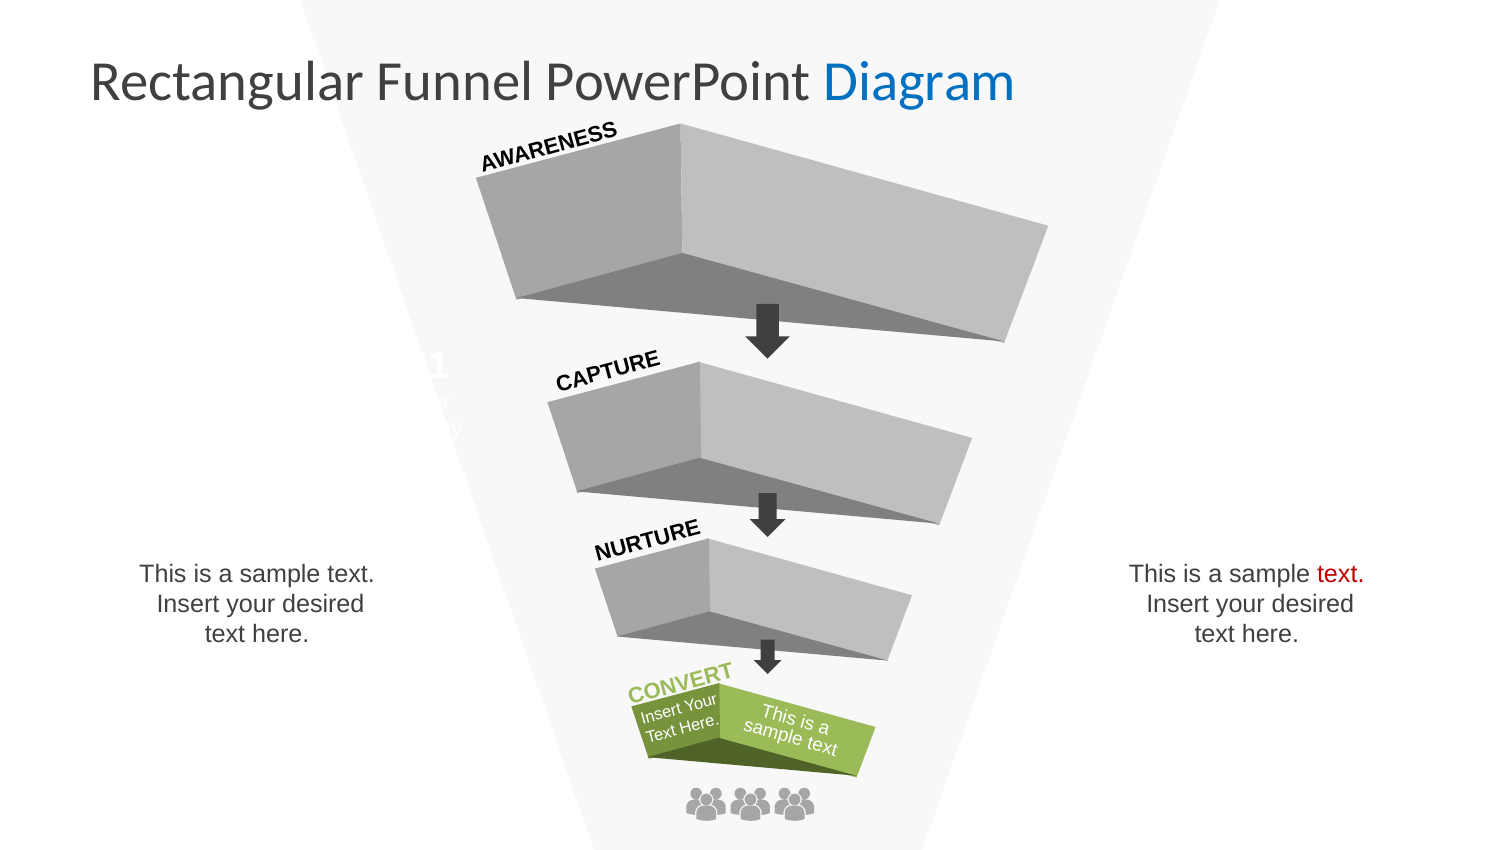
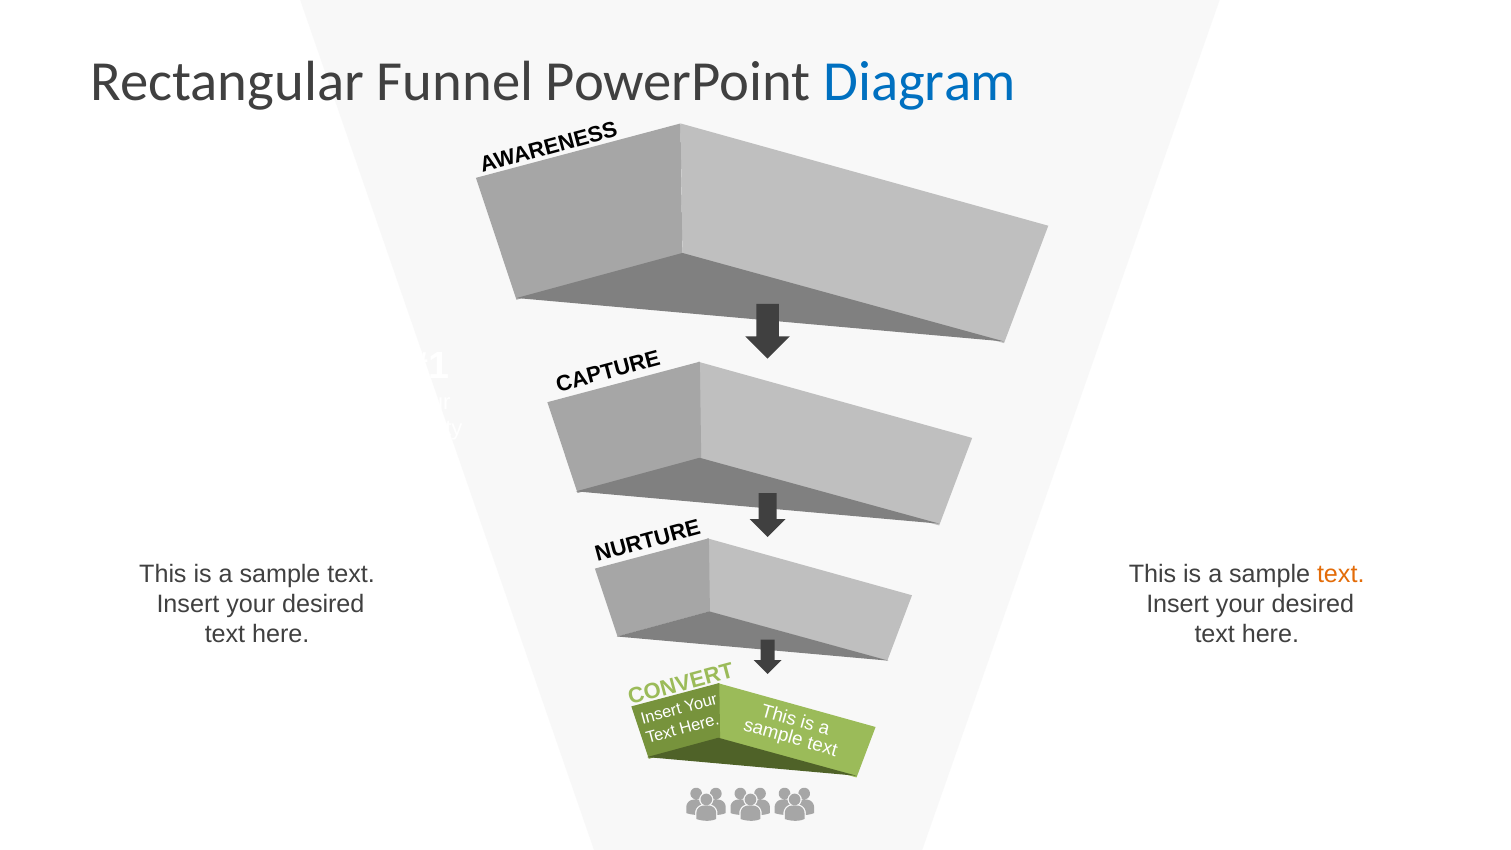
text at (1341, 574) colour: red -> orange
